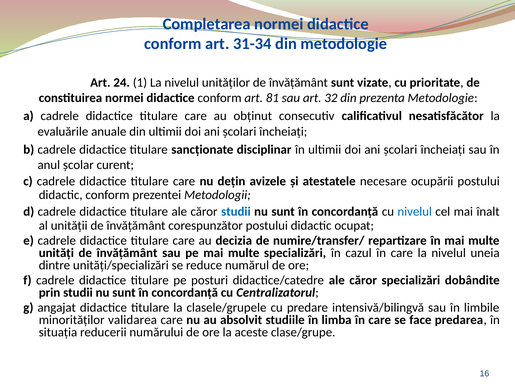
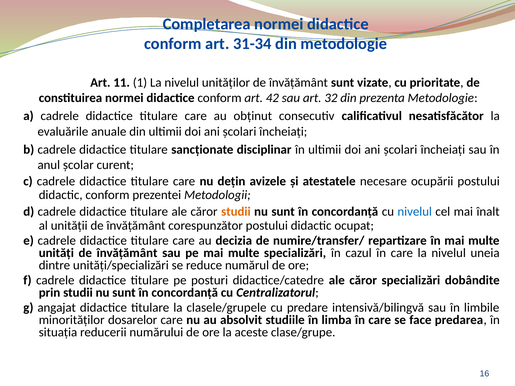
24: 24 -> 11
81: 81 -> 42
studii at (236, 212) colour: blue -> orange
validarea: validarea -> dosarelor
